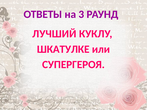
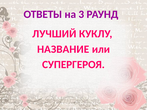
ШКАТУЛКЕ: ШКАТУЛКЕ -> НАЗВАНИЕ
